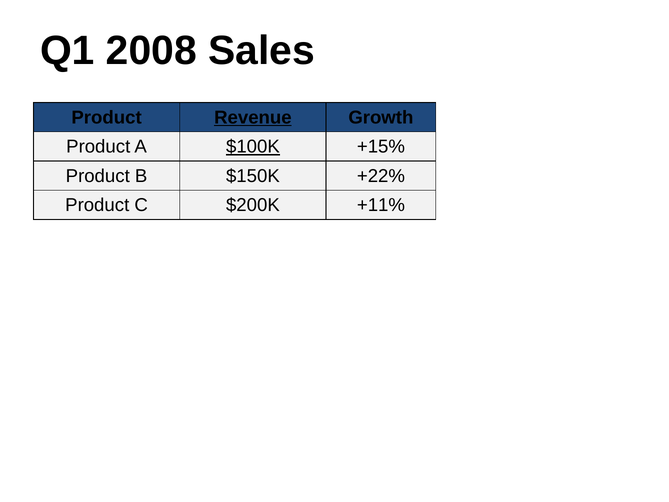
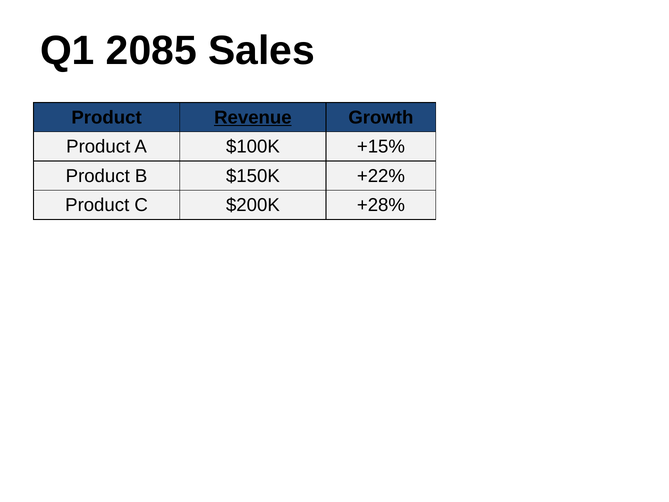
2008: 2008 -> 2085
$100K underline: present -> none
+11%: +11% -> +28%
